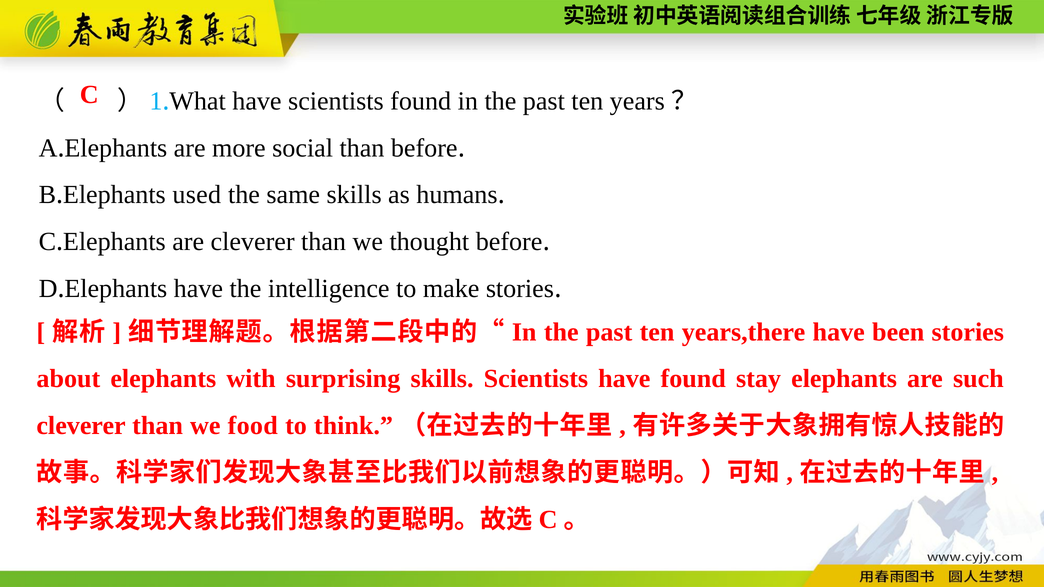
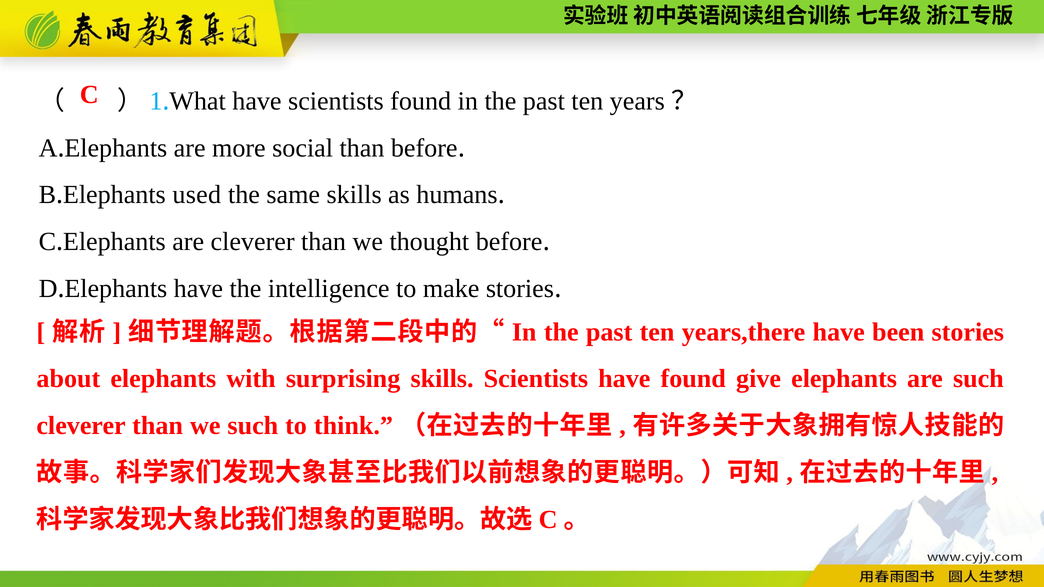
stay: stay -> give
we food: food -> such
